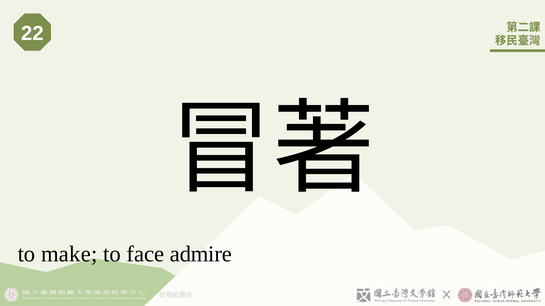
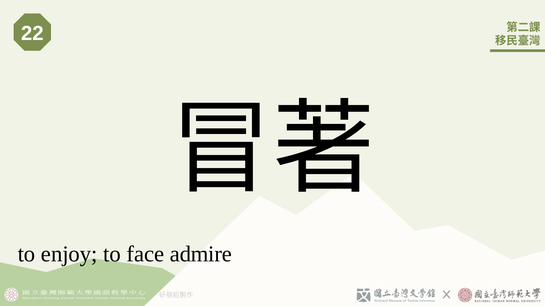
make: make -> enjoy
